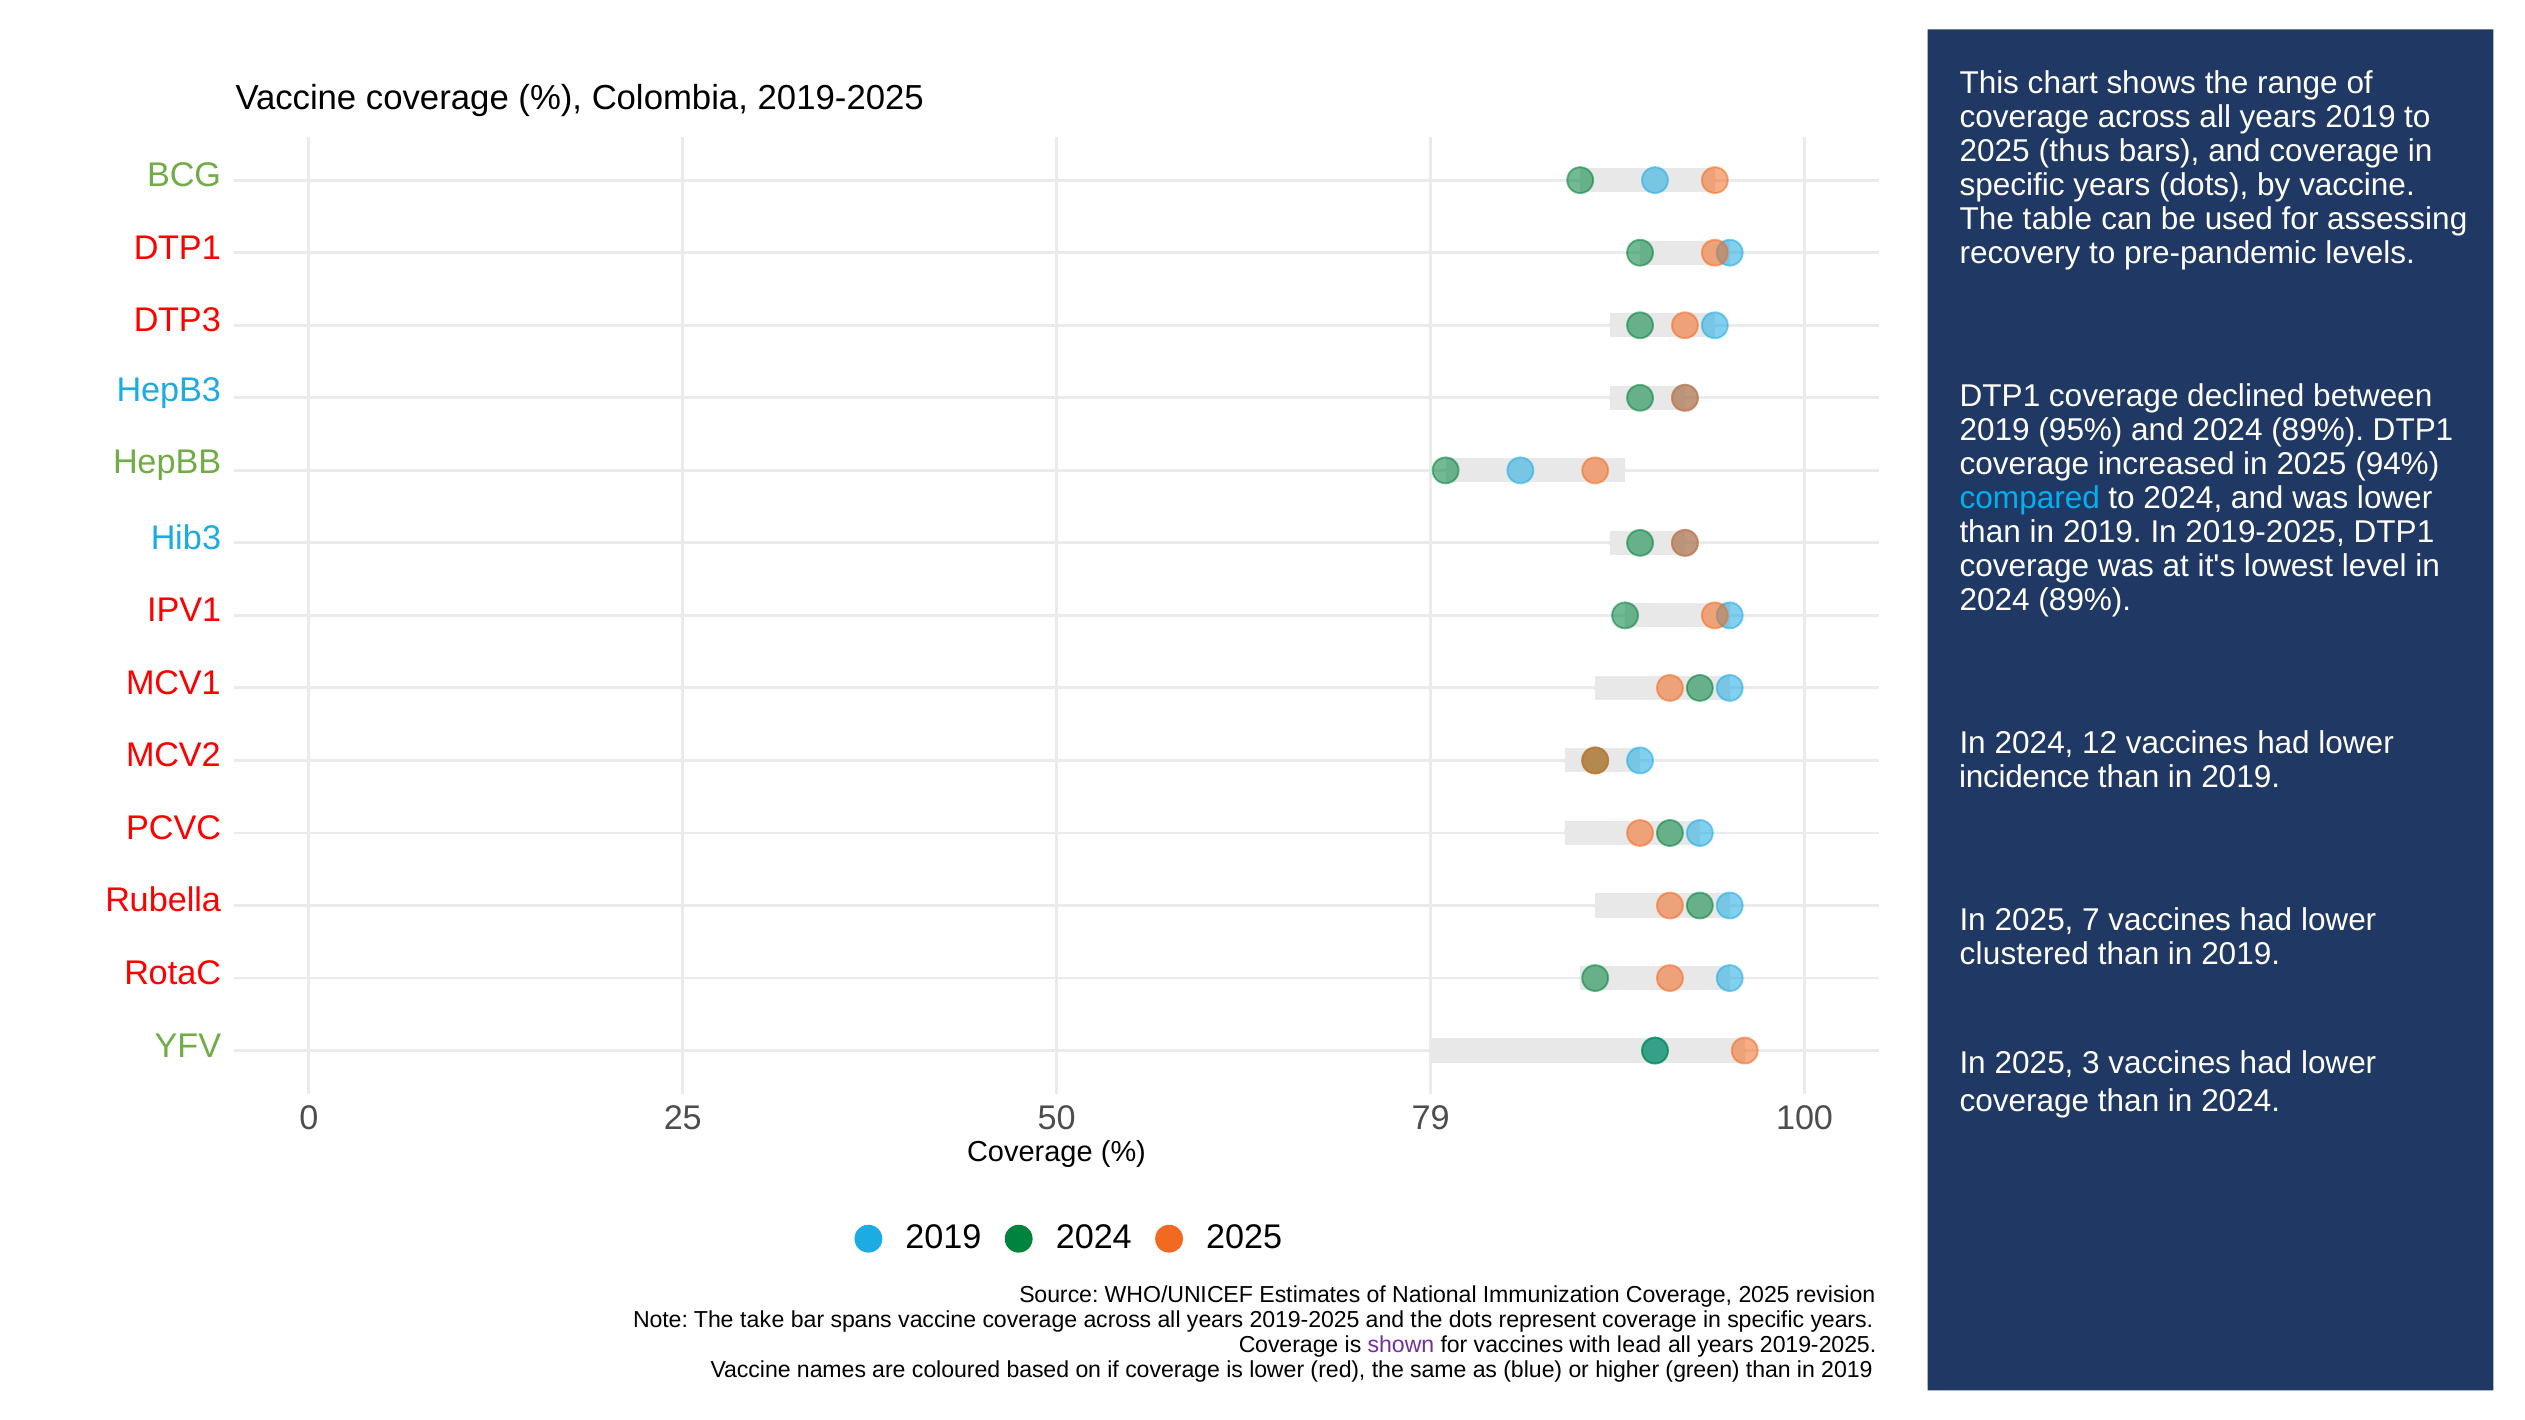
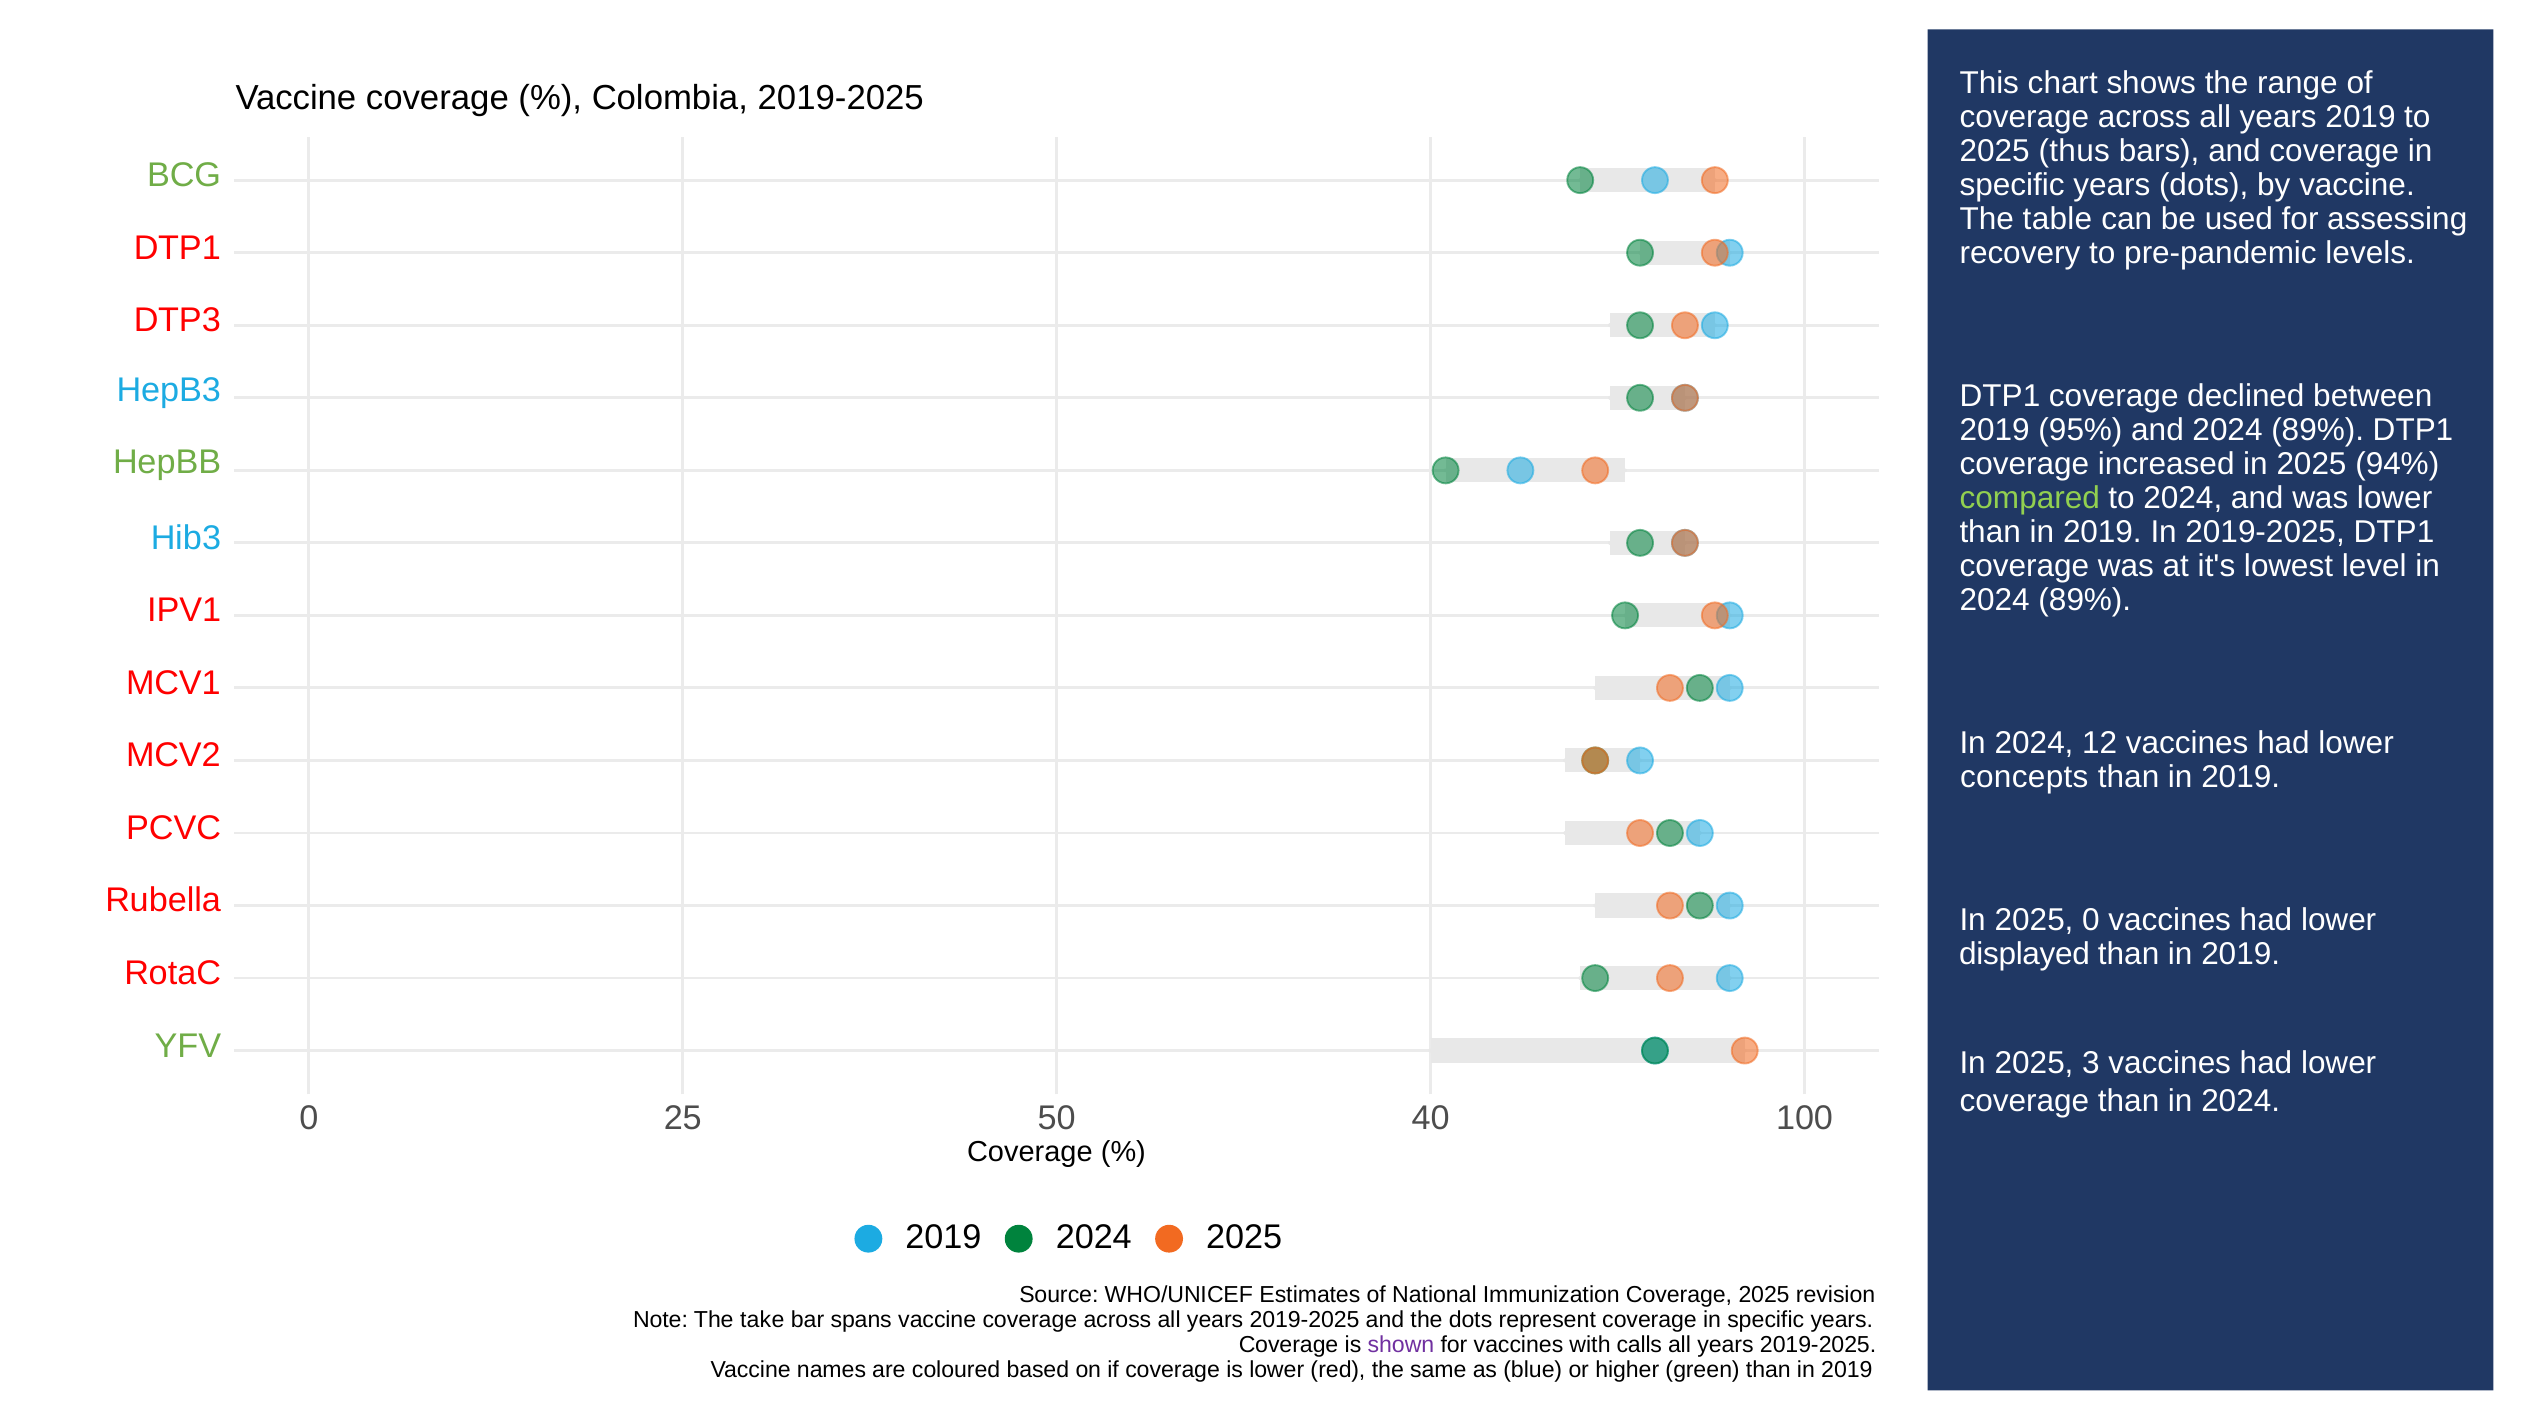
compared colour: light blue -> light green
incidence: incidence -> concepts
2025 7: 7 -> 0
clustered: clustered -> displayed
79: 79 -> 40
lead: lead -> calls
